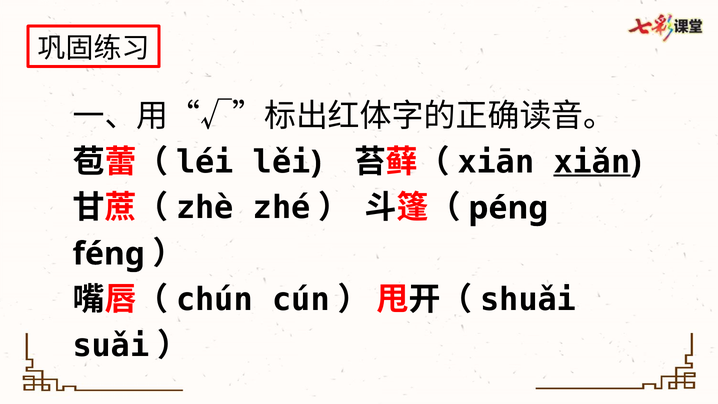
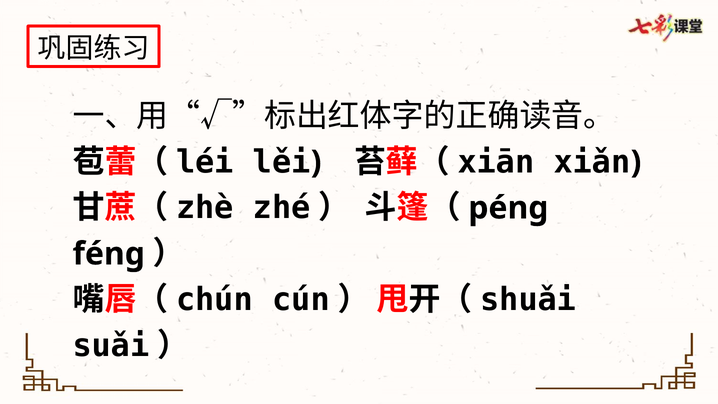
xiǎn underline: present -> none
